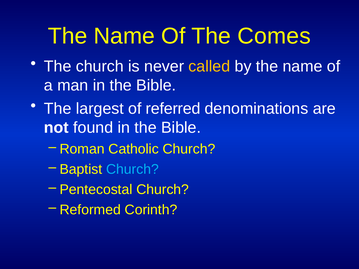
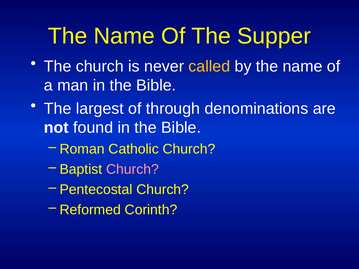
Comes: Comes -> Supper
referred: referred -> through
Church at (132, 169) colour: light blue -> pink
